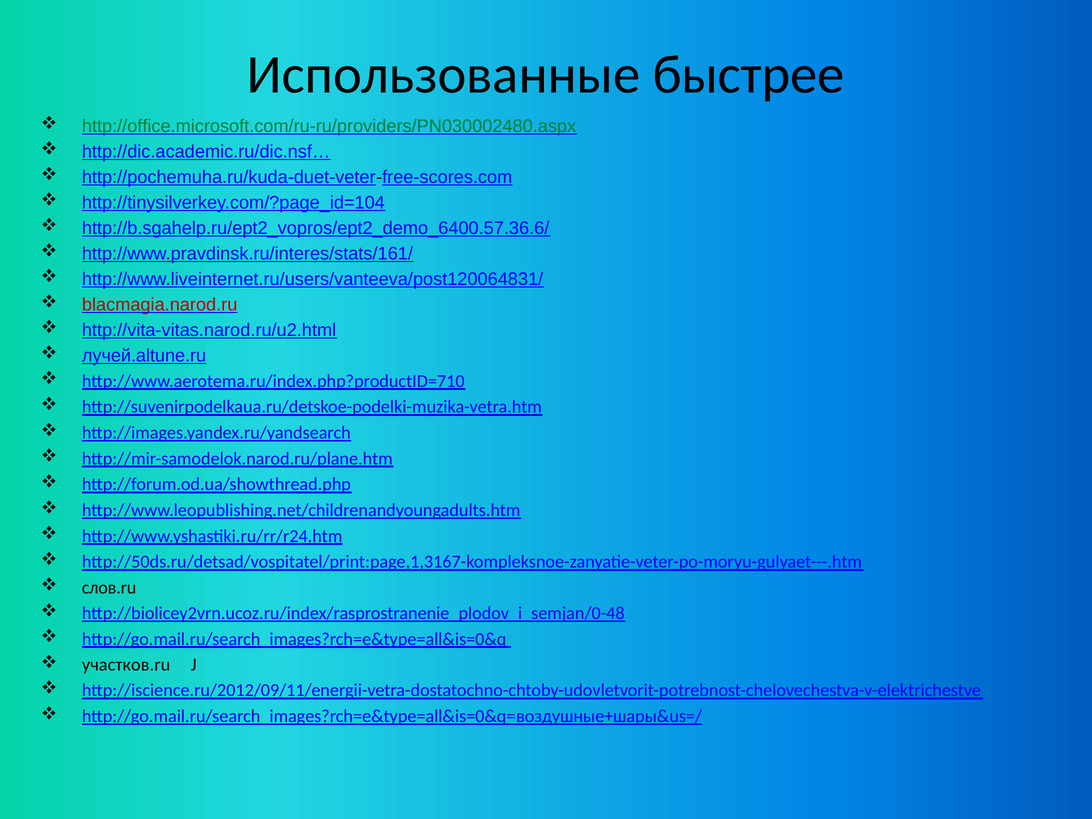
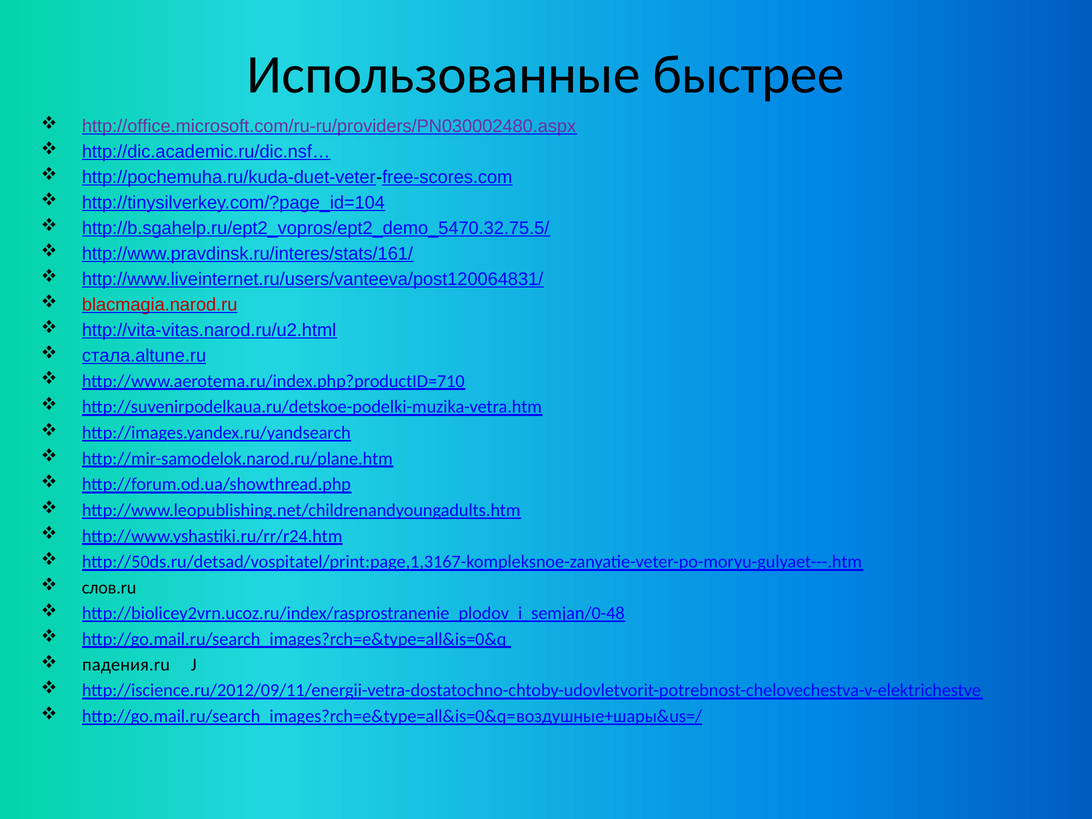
http://office.microsoft.com/ru-ru/providers/PN030002480.aspx colour: green -> purple
http://b.sgahelp.ru/ept2_vopros/ept2_demo_6400.57.36.6/: http://b.sgahelp.ru/ept2_vopros/ept2_demo_6400.57.36.6/ -> http://b.sgahelp.ru/ept2_vopros/ept2_demo_5470.32.75.5/
лучей.altune.ru: лучей.altune.ru -> стала.altune.ru
участков.ru: участков.ru -> падения.ru
